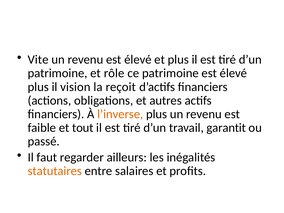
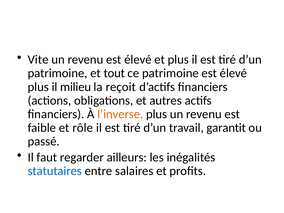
rôle: rôle -> tout
vision: vision -> milieu
tout: tout -> rôle
statutaires colour: orange -> blue
